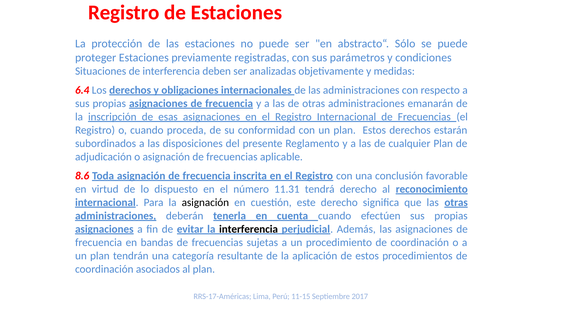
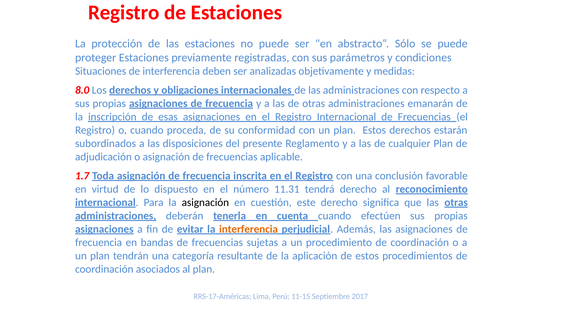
6.4: 6.4 -> 8.0
8.6: 8.6 -> 1.7
interferencia at (249, 229) colour: black -> orange
